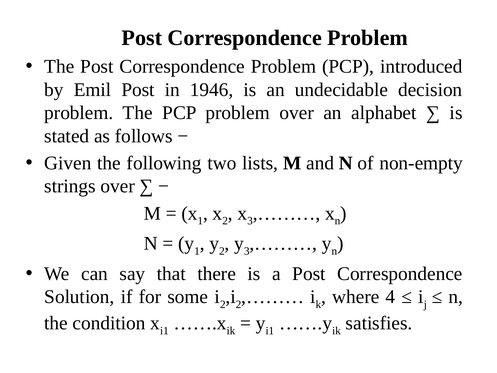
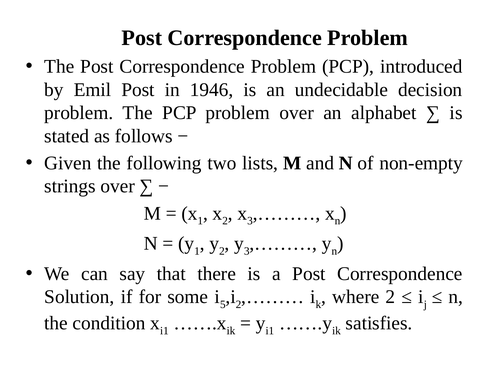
2 at (223, 304): 2 -> 5
where 4: 4 -> 2
